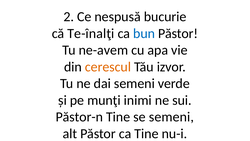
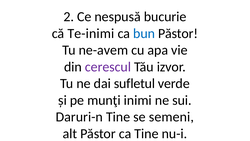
Te-înalţi: Te-înalţi -> Te-inimi
cerescul colour: orange -> purple
dai semeni: semeni -> sufletul
Păstor-n: Păstor-n -> Daruri-n
